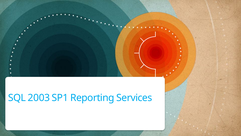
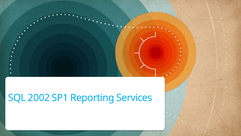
2003: 2003 -> 2002
